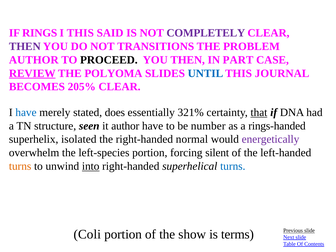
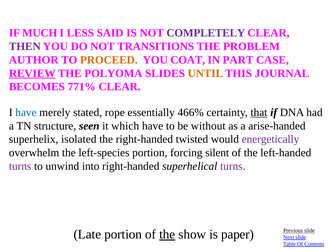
RINGS: RINGS -> MUCH
I THIS: THIS -> LESS
PROCEED colour: black -> orange
YOU THEN: THEN -> COAT
UNTIL colour: blue -> orange
205%: 205% -> 771%
does: does -> rope
321%: 321% -> 466%
it author: author -> which
number: number -> without
rings-handed: rings-handed -> arise-handed
normal: normal -> twisted
turns at (20, 166) colour: orange -> purple
into underline: present -> none
turns at (233, 166) colour: blue -> purple
Coli: Coli -> Late
the at (167, 234) underline: none -> present
terms: terms -> paper
